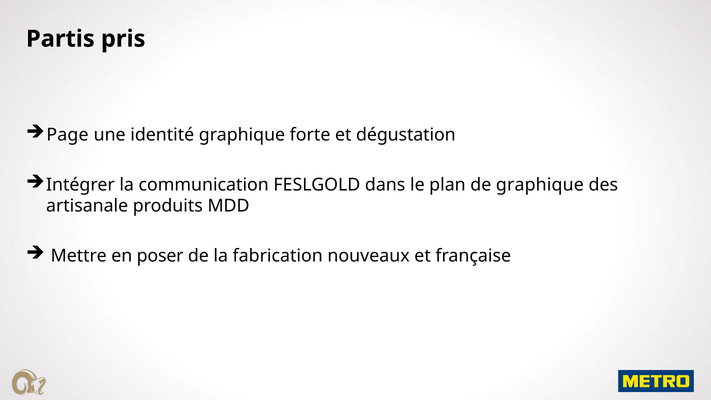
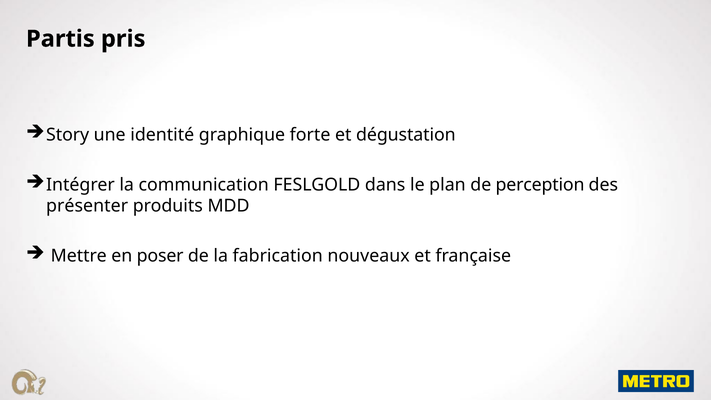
Page: Page -> Story
de graphique: graphique -> perception
artisanale: artisanale -> présenter
